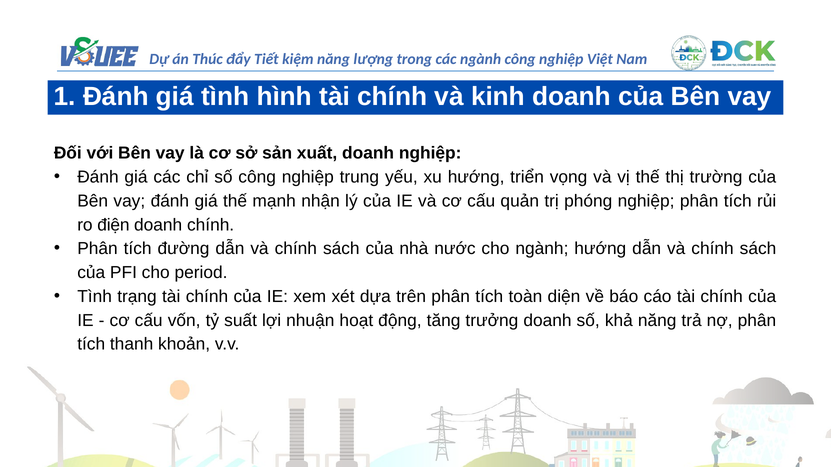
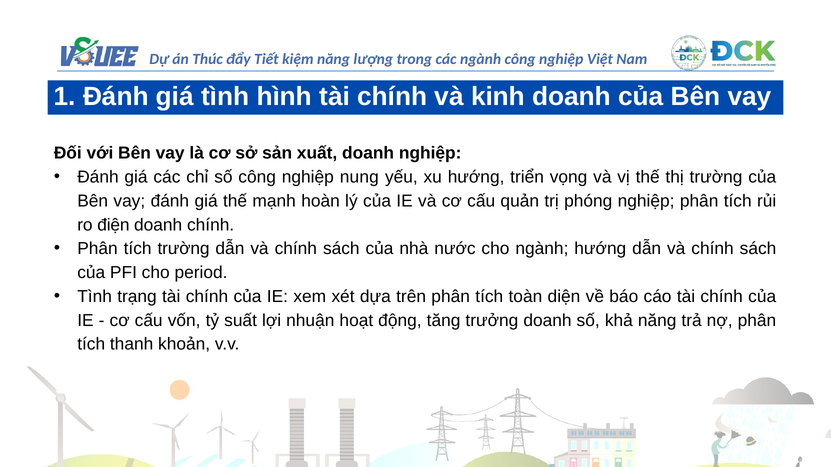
trung: trung -> nung
nhận: nhận -> hoàn
tích đường: đường -> trường
